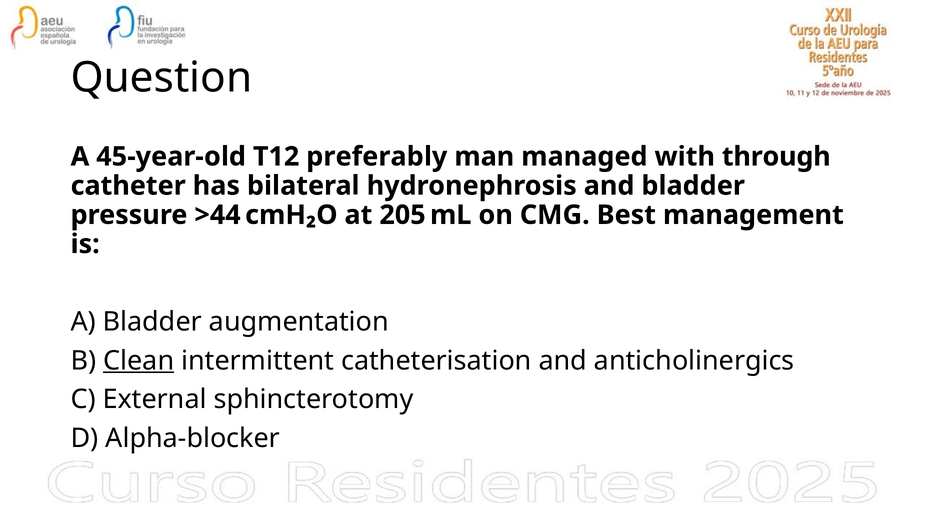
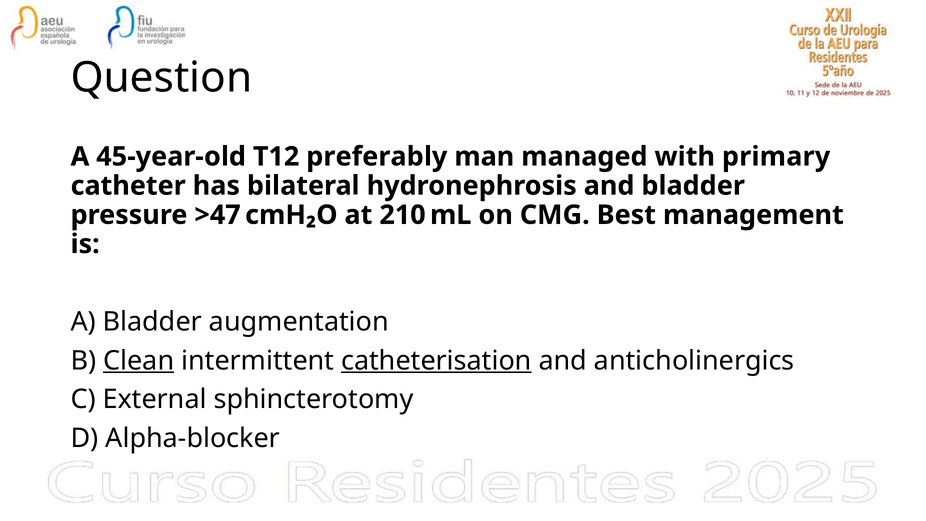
through: through -> primary
>44: >44 -> >47
205: 205 -> 210
catheterisation underline: none -> present
